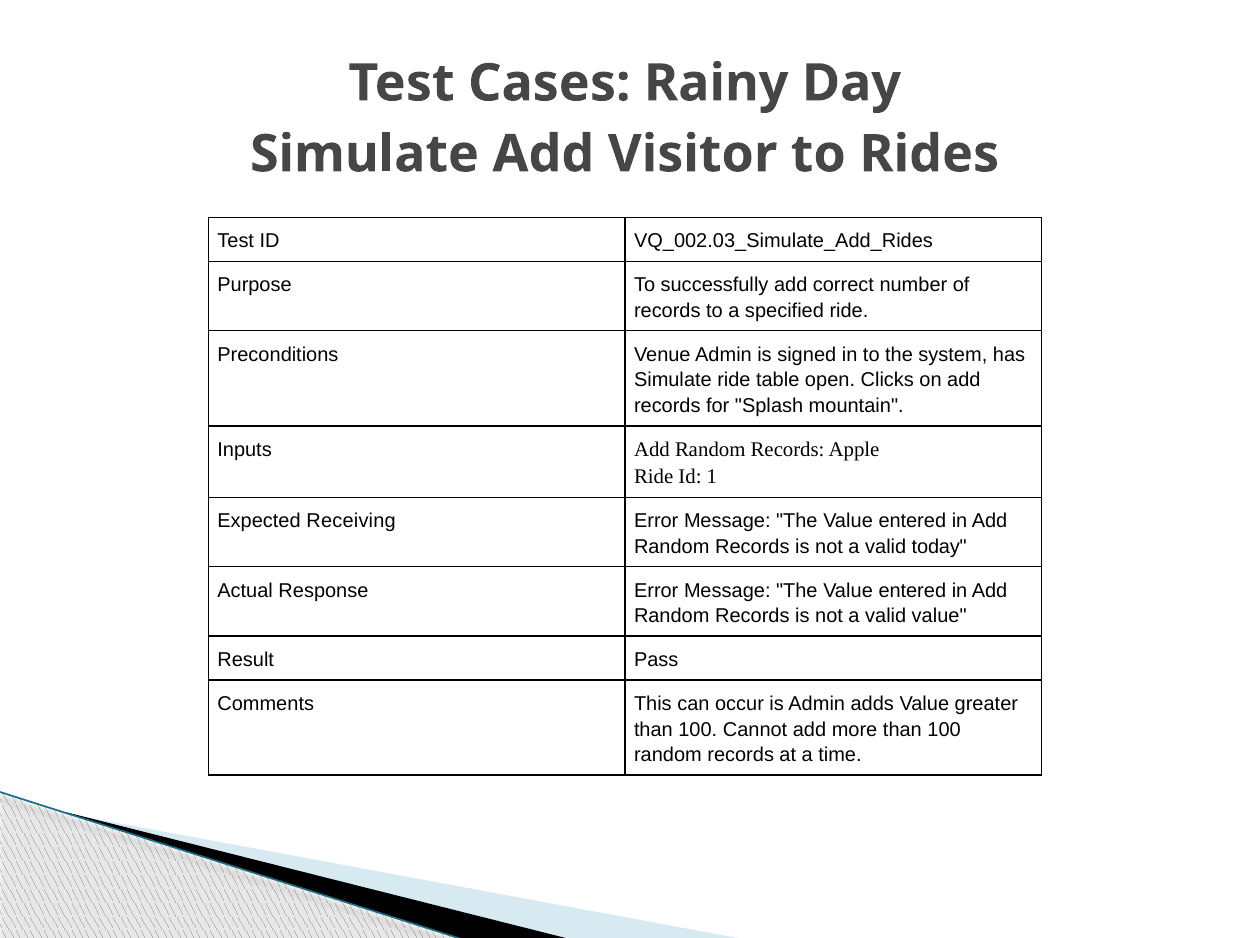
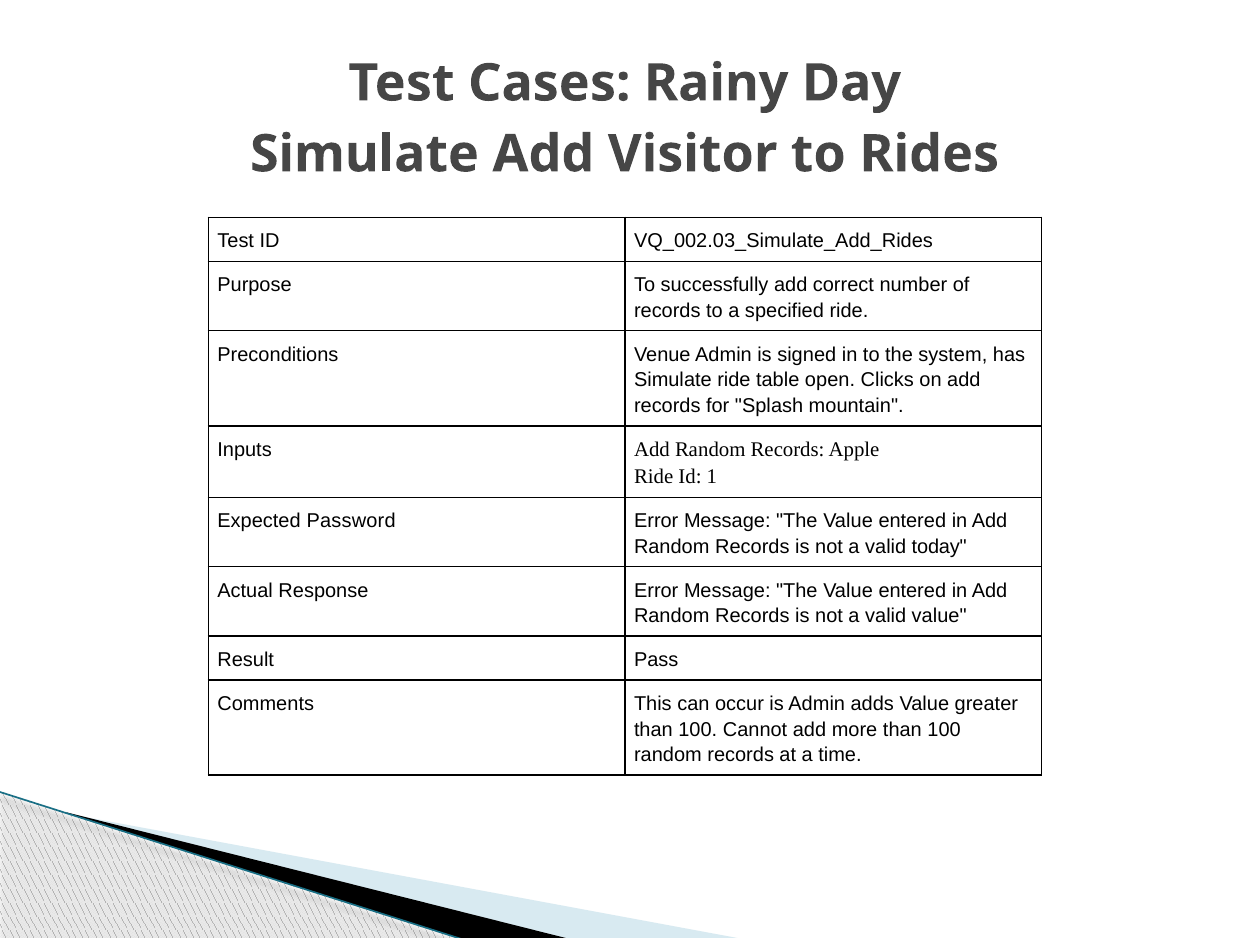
Receiving: Receiving -> Password
